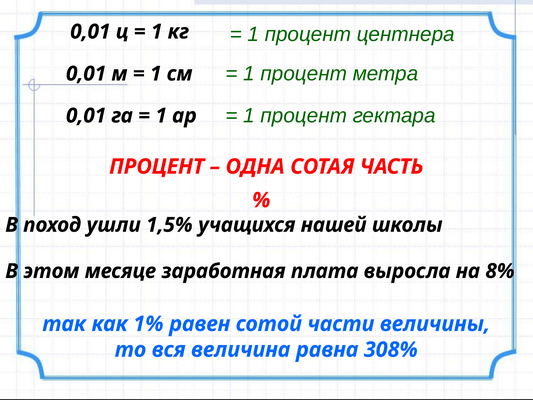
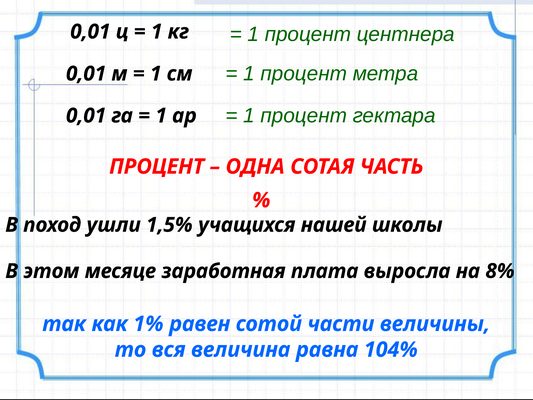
308%: 308% -> 104%
